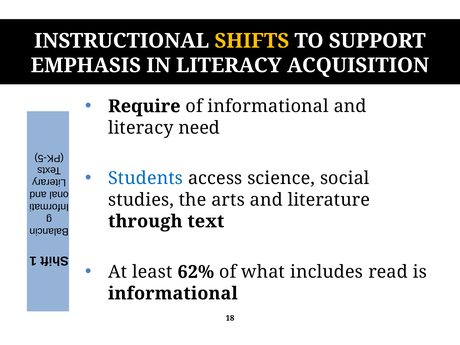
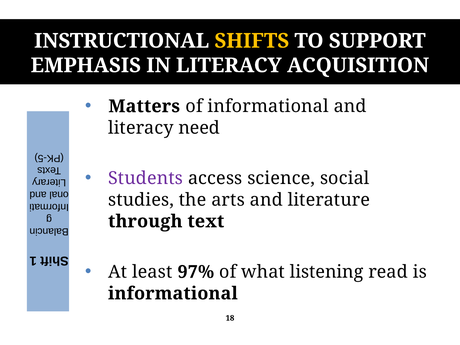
Require: Require -> Matters
Students colour: blue -> purple
62%: 62% -> 97%
includes: includes -> listening
